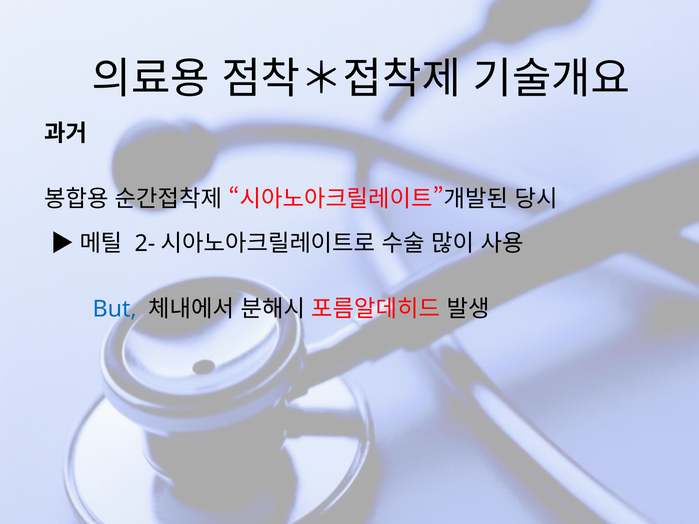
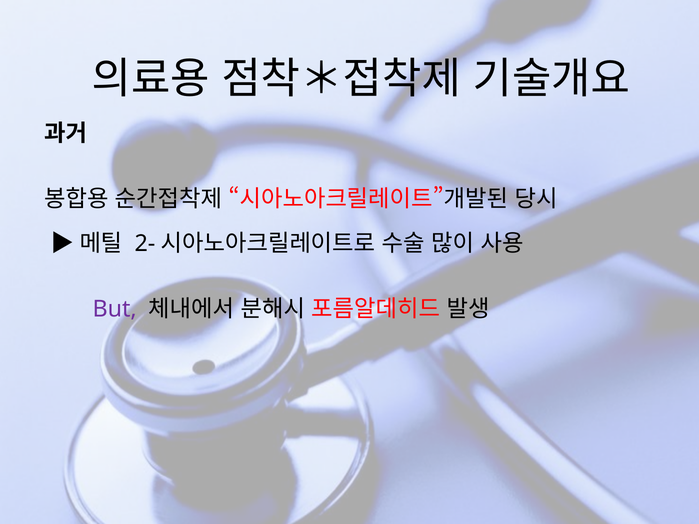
But colour: blue -> purple
